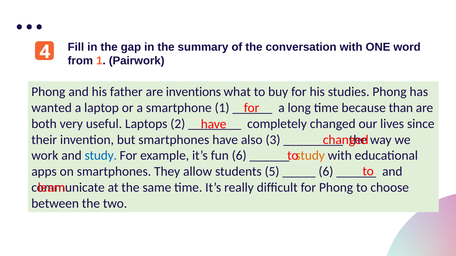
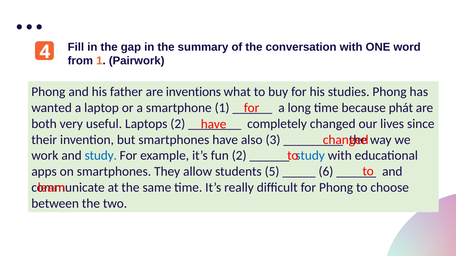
than: than -> phát
fun 6: 6 -> 2
study at (310, 156) colour: orange -> blue
